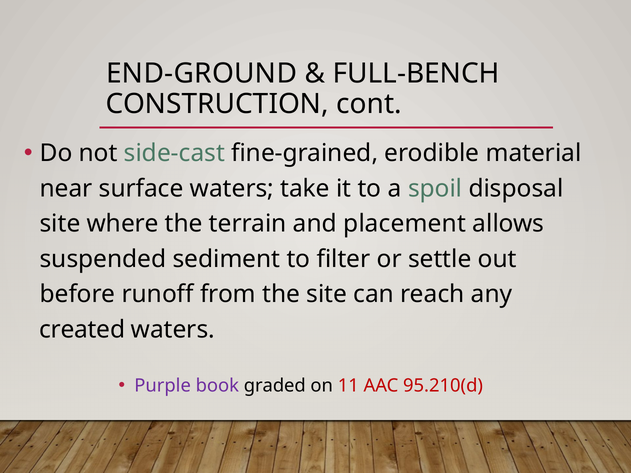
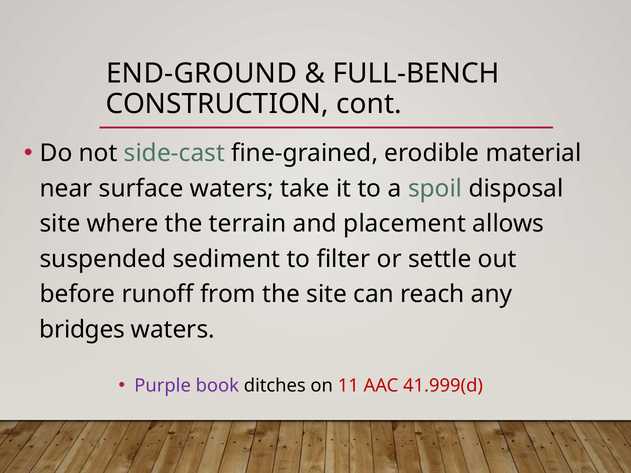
created: created -> bridges
graded: graded -> ditches
95.210(d: 95.210(d -> 41.999(d
